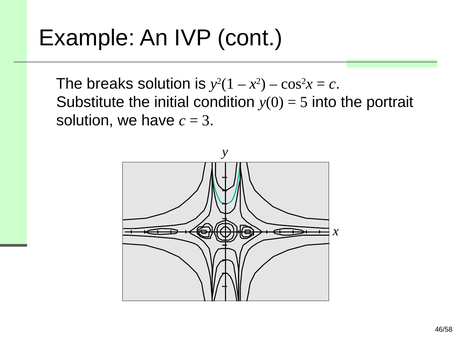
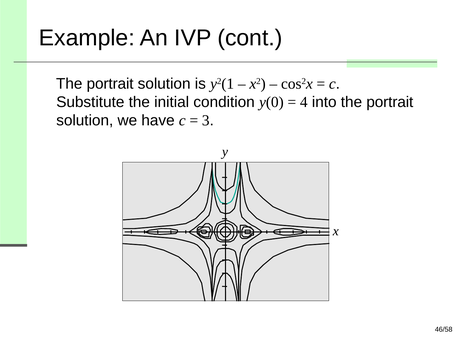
breaks at (110, 84): breaks -> portrait
5: 5 -> 4
